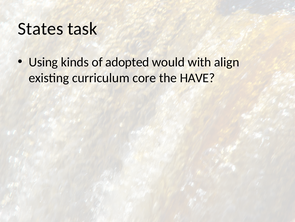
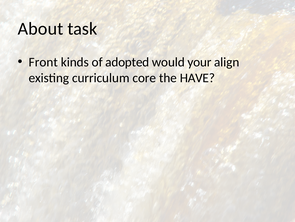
States: States -> About
Using: Using -> Front
with: with -> your
